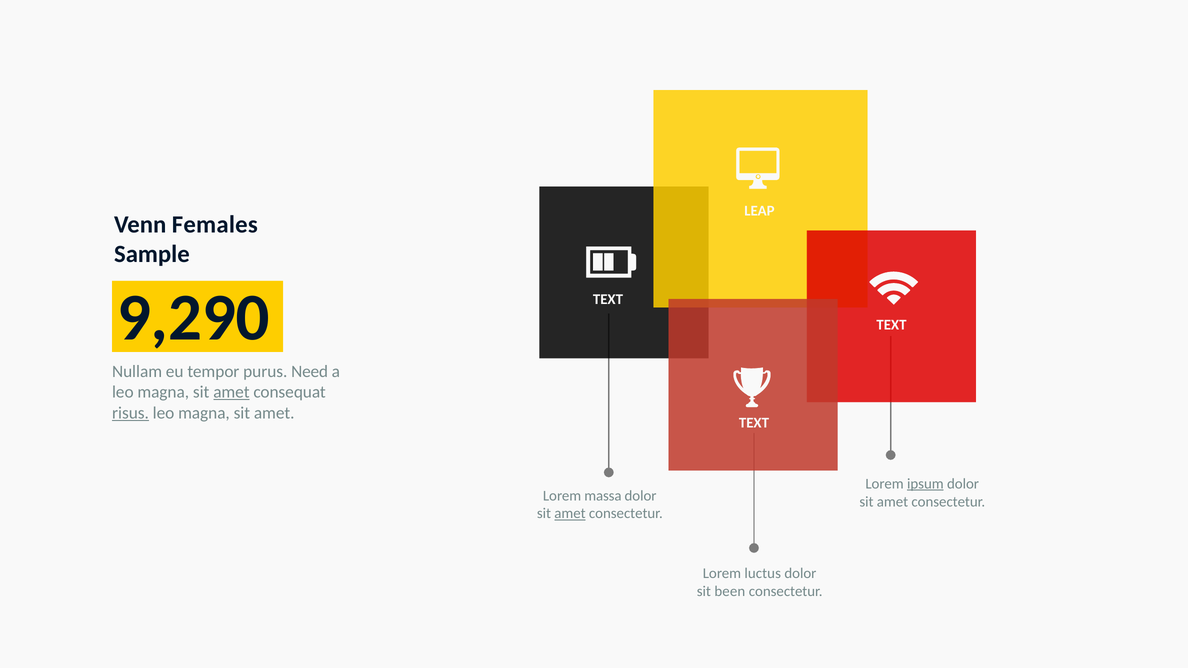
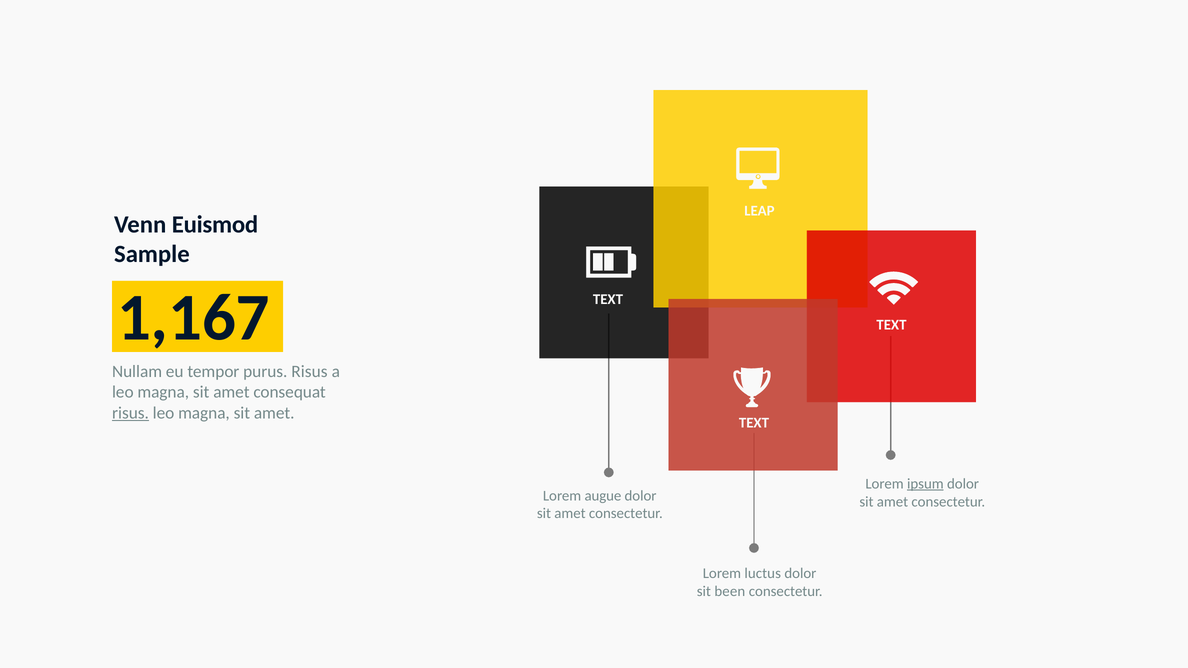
Females: Females -> Euismod
9,290: 9,290 -> 1,167
purus Need: Need -> Risus
amet at (231, 392) underline: present -> none
massa: massa -> augue
amet at (570, 514) underline: present -> none
